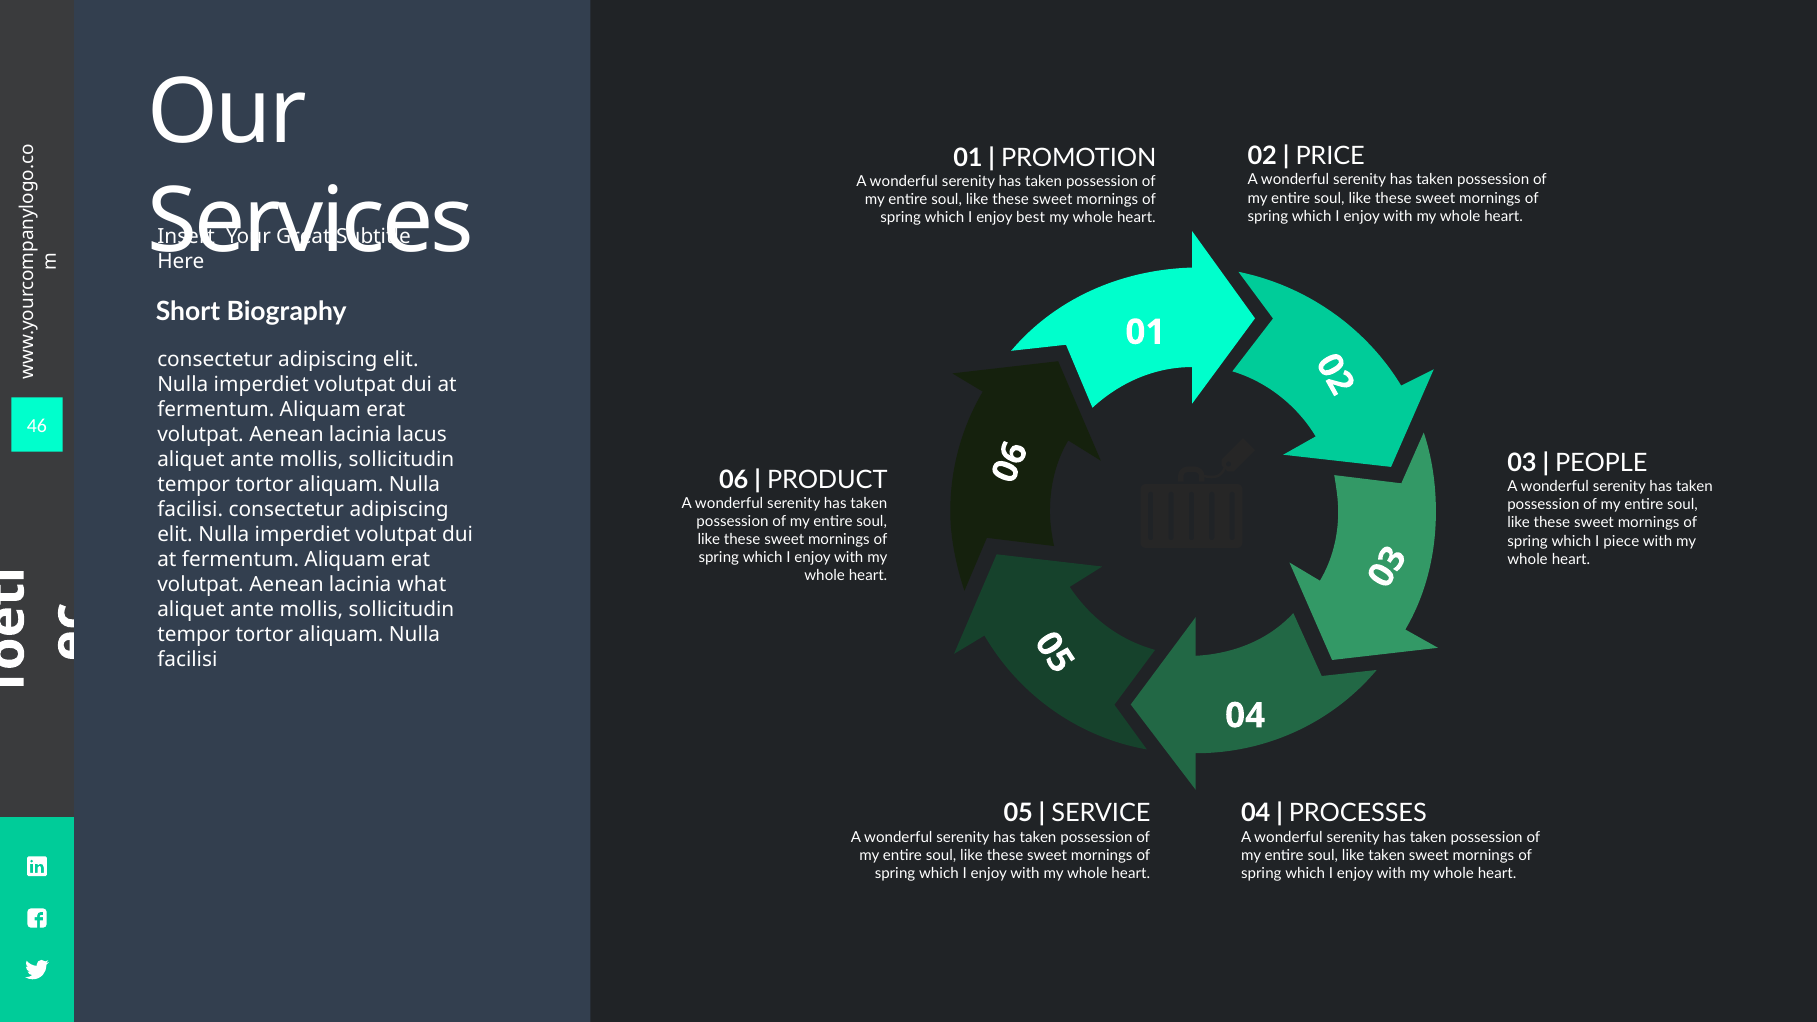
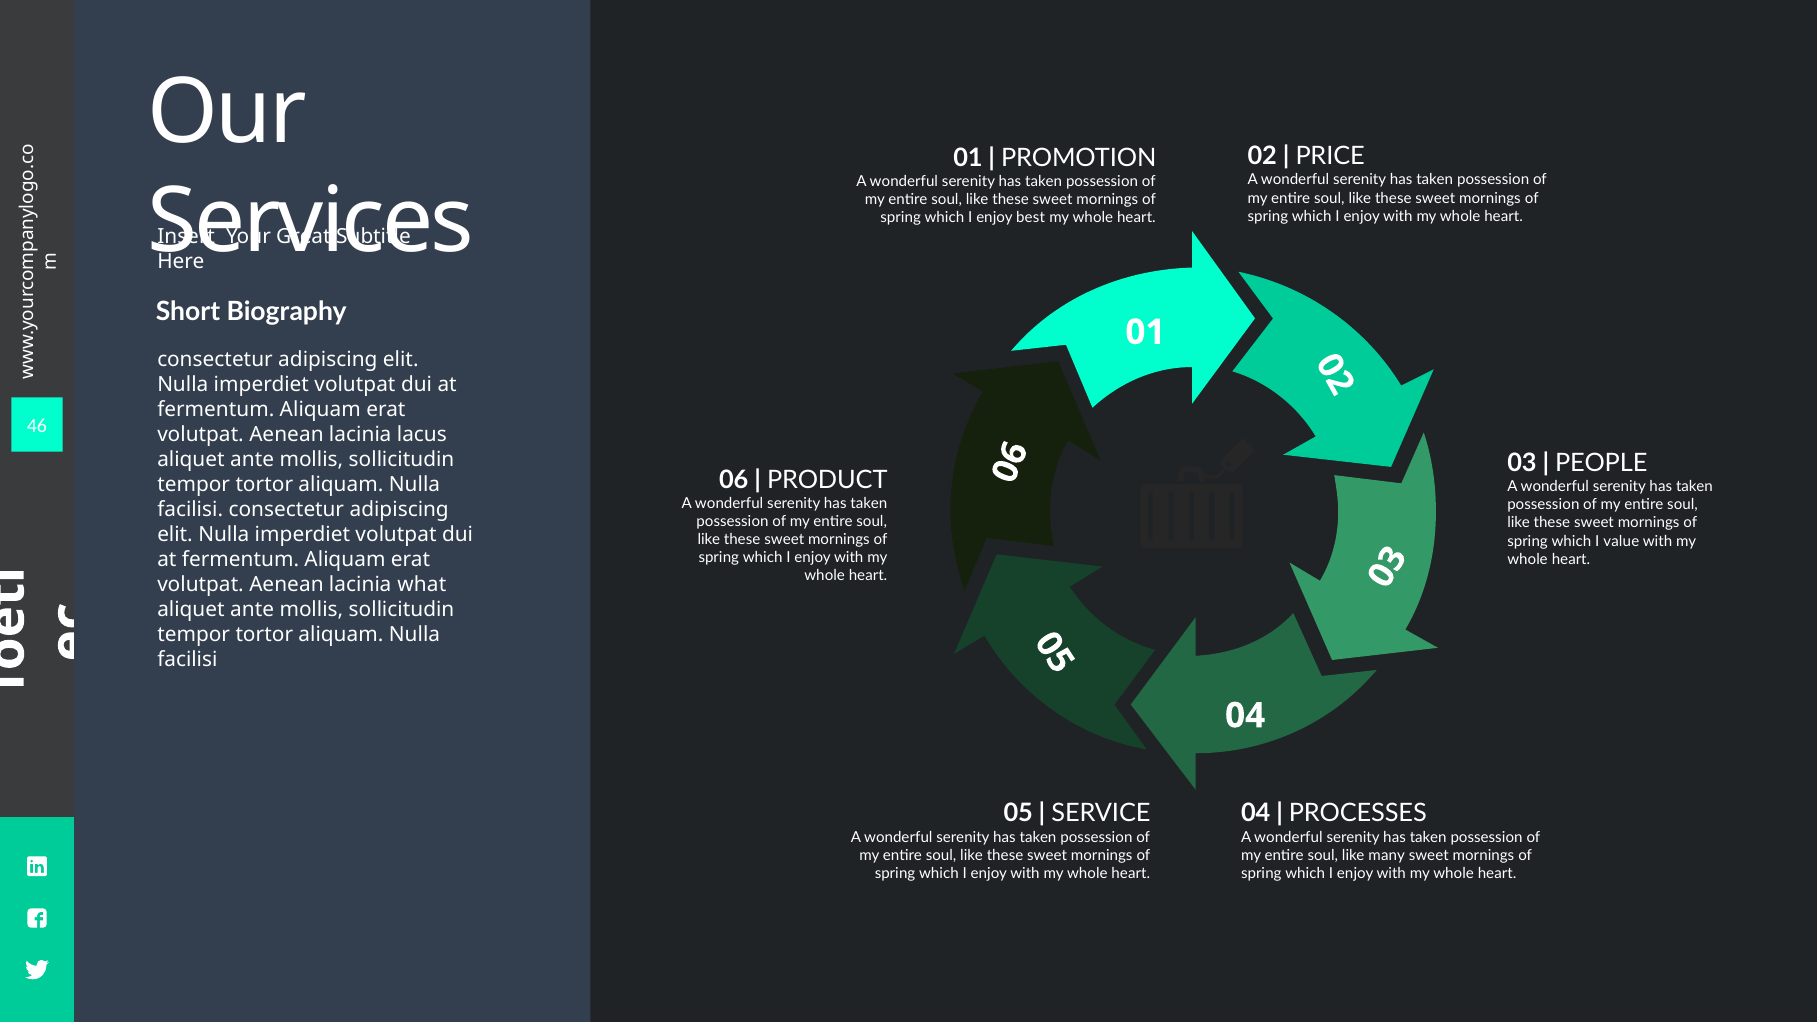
piece: piece -> value
like taken: taken -> many
